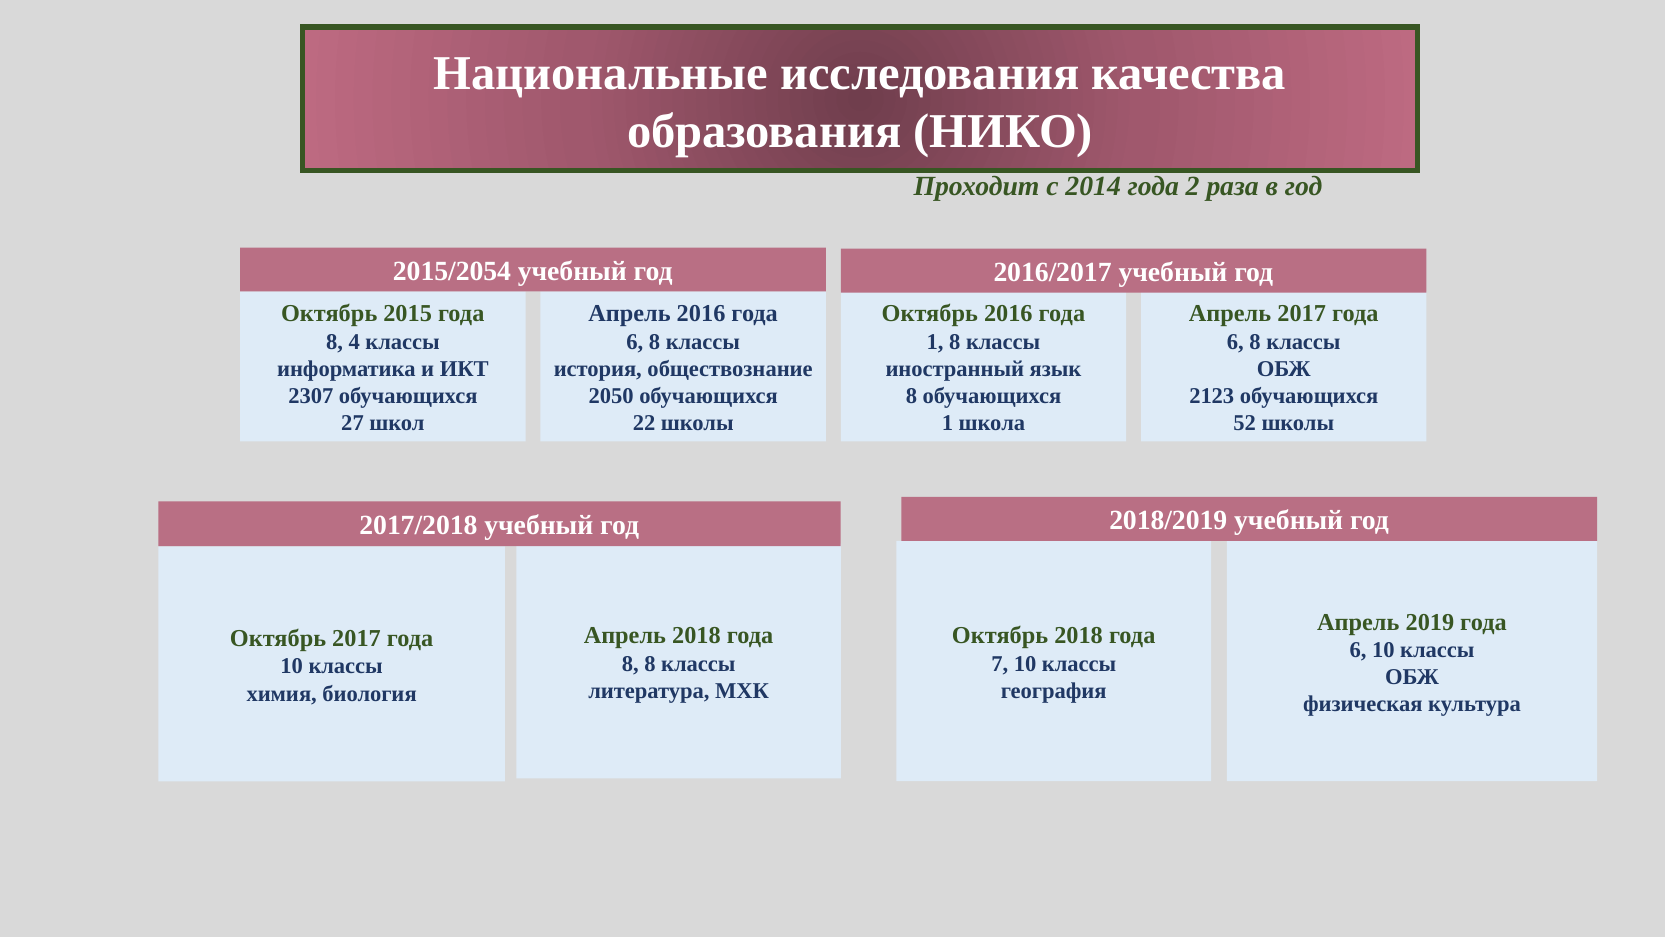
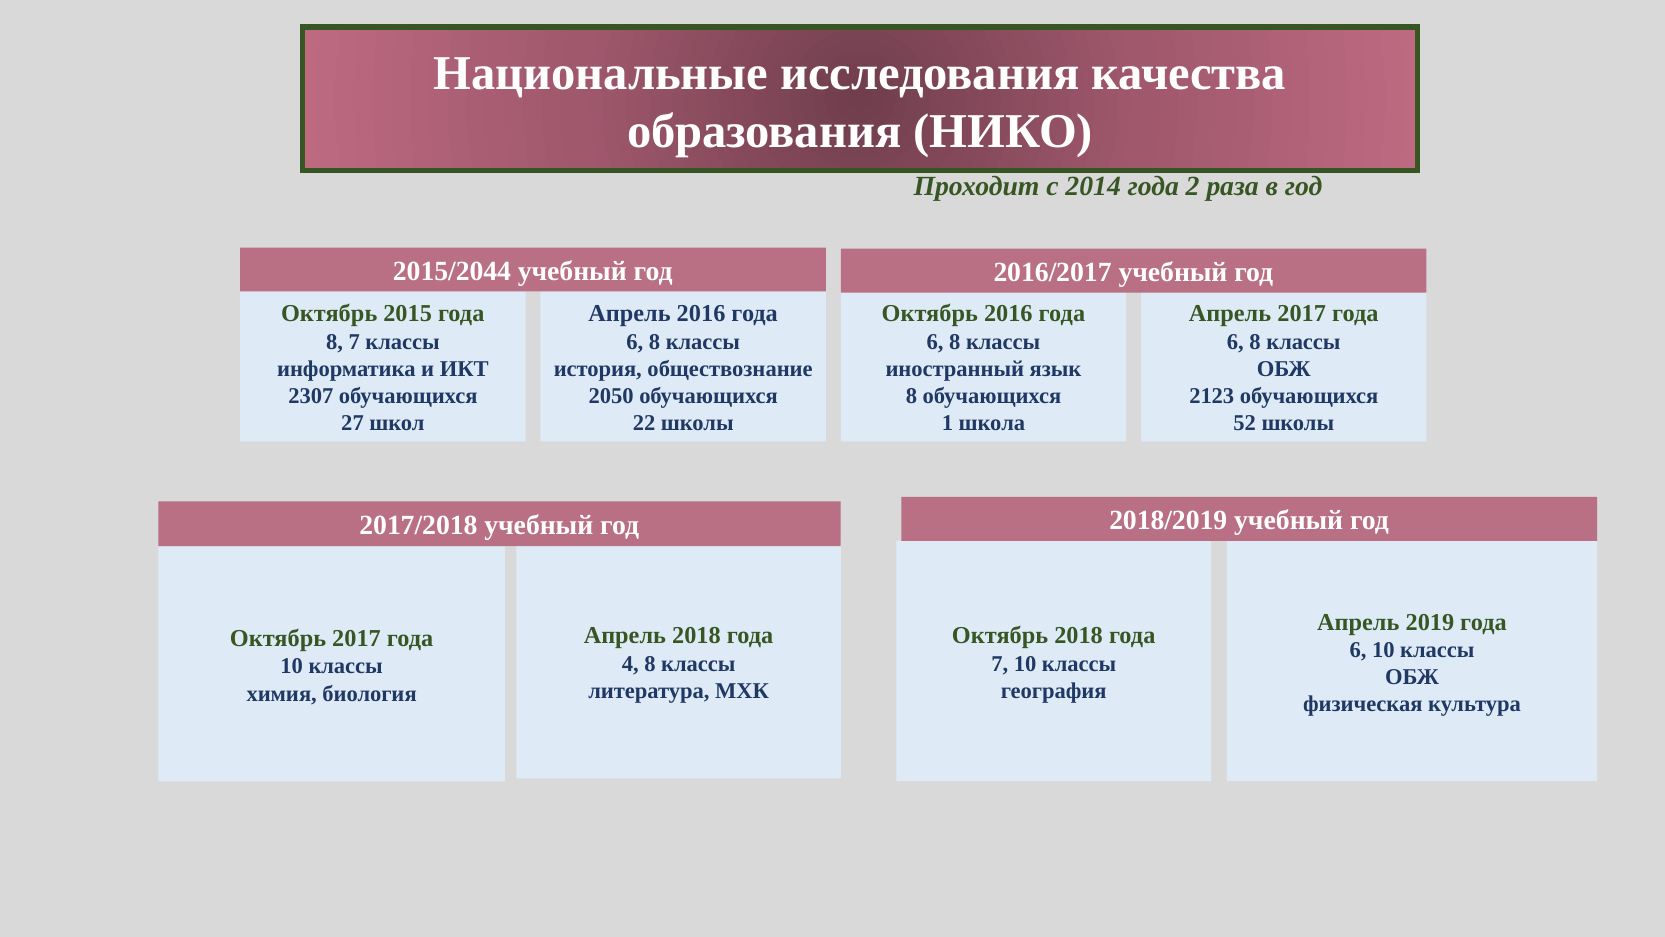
2015/2054: 2015/2054 -> 2015/2044
8 4: 4 -> 7
1 at (935, 342): 1 -> 6
8 at (630, 663): 8 -> 4
